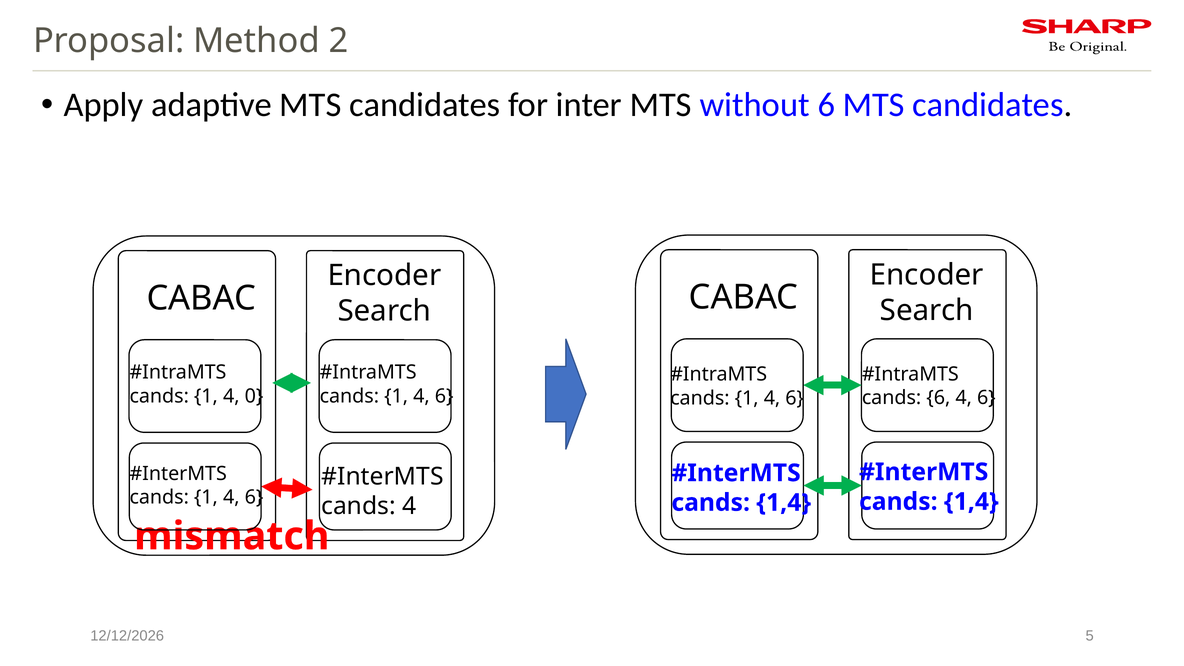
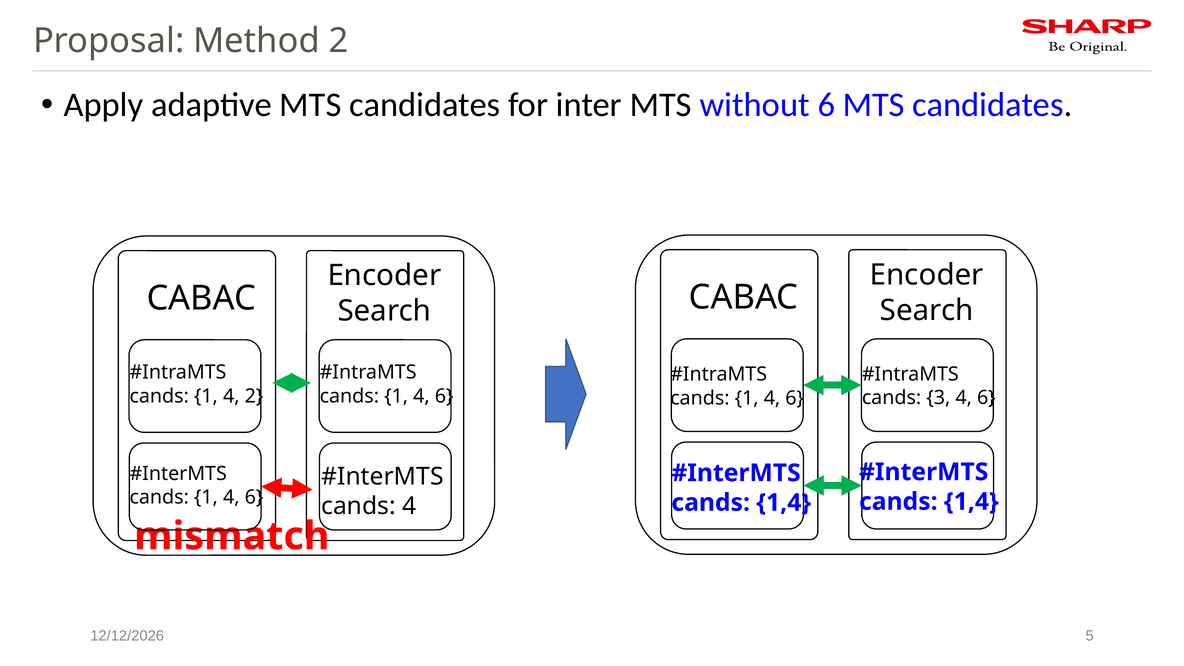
4 0: 0 -> 2
cands 6: 6 -> 3
